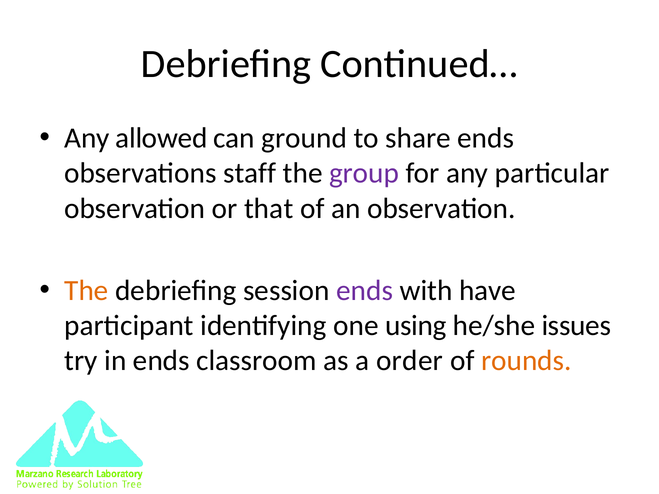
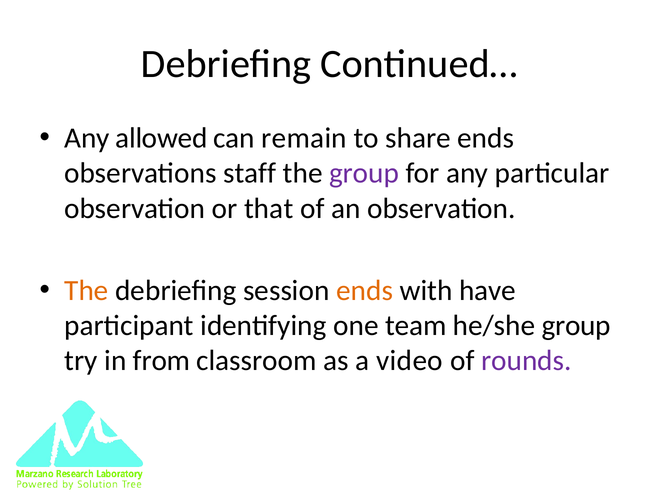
ground: ground -> remain
ends at (365, 291) colour: purple -> orange
using: using -> team
he/she issues: issues -> group
in ends: ends -> from
order: order -> video
rounds colour: orange -> purple
